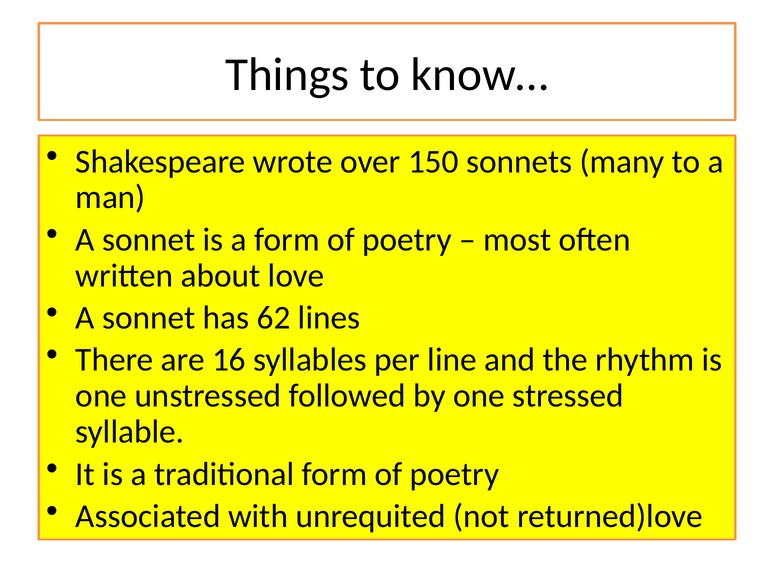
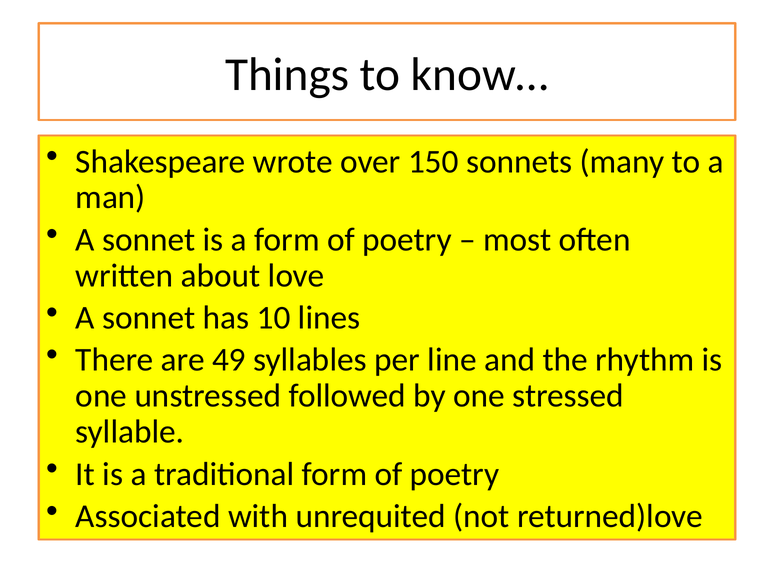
62: 62 -> 10
16: 16 -> 49
